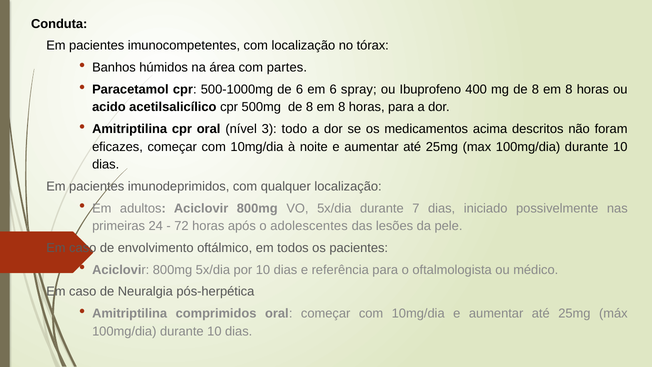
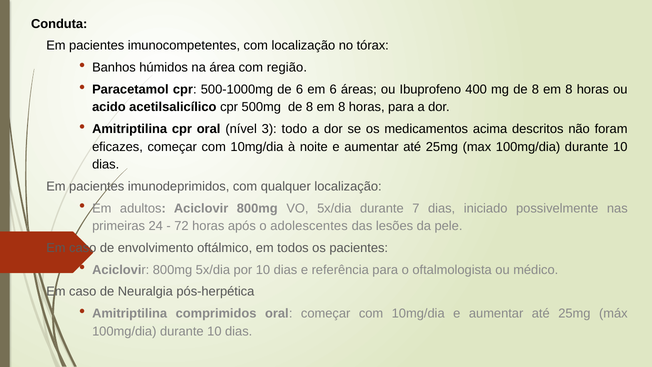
partes: partes -> região
spray: spray -> áreas
